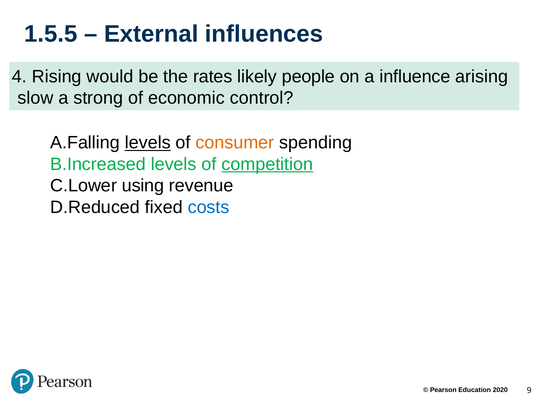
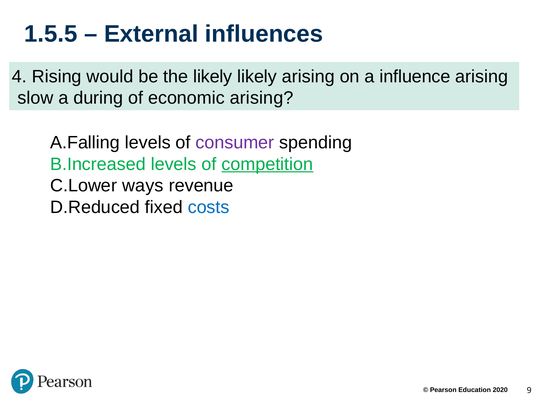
the rates: rates -> likely
likely people: people -> arising
strong: strong -> during
economic control: control -> arising
levels at (148, 143) underline: present -> none
consumer colour: orange -> purple
using: using -> ways
